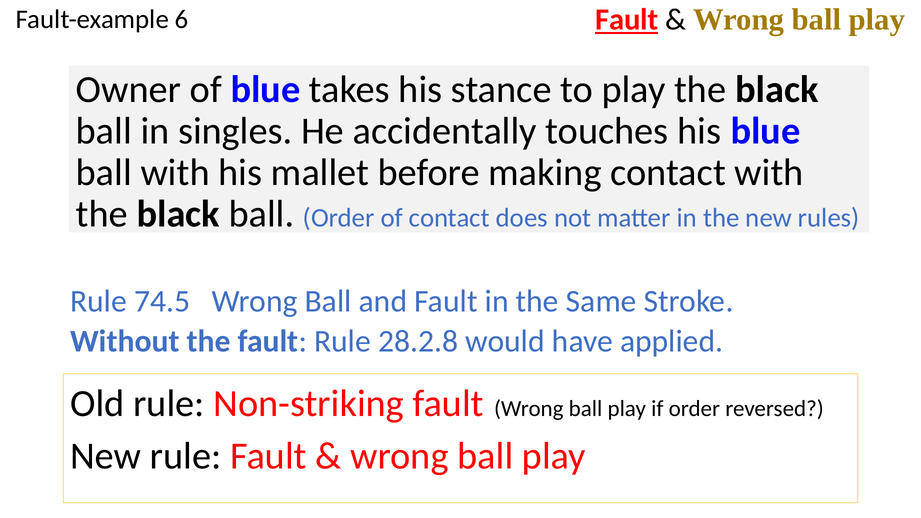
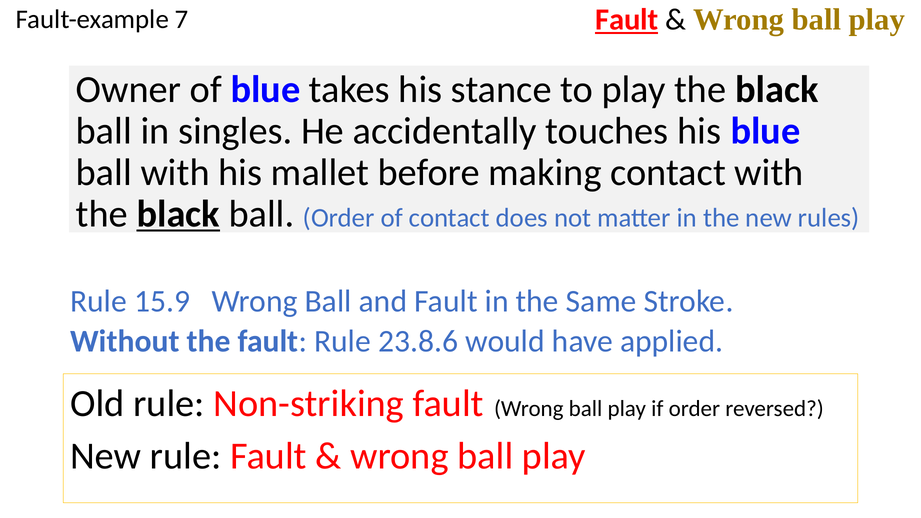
6: 6 -> 7
black at (178, 214) underline: none -> present
74.5: 74.5 -> 15.9
28.2.8: 28.2.8 -> 23.8.6
